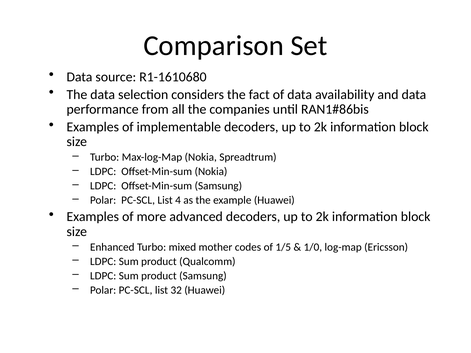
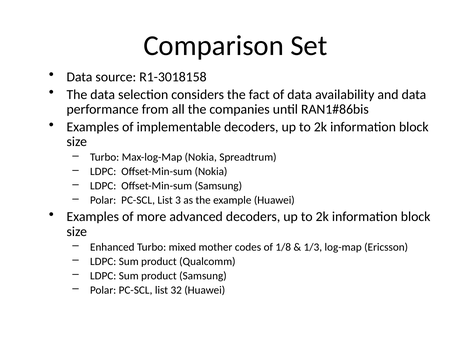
R1-1610680: R1-1610680 -> R1-3018158
4: 4 -> 3
1/5: 1/5 -> 1/8
1/0: 1/0 -> 1/3
